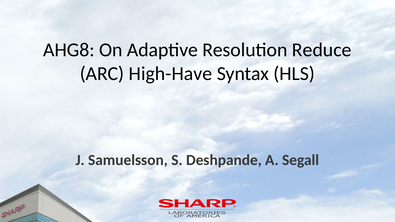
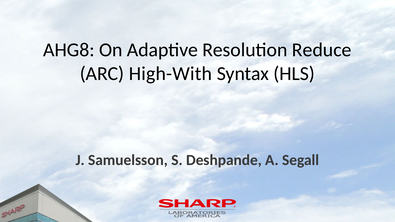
High-Have: High-Have -> High-With
